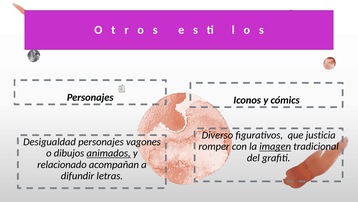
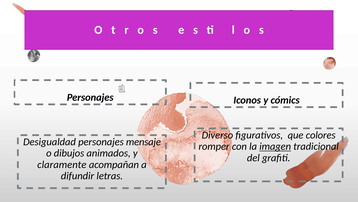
justicia: justicia -> colores
vagones: vagones -> mensaje
animados underline: present -> none
relacionado: relacionado -> claramente
